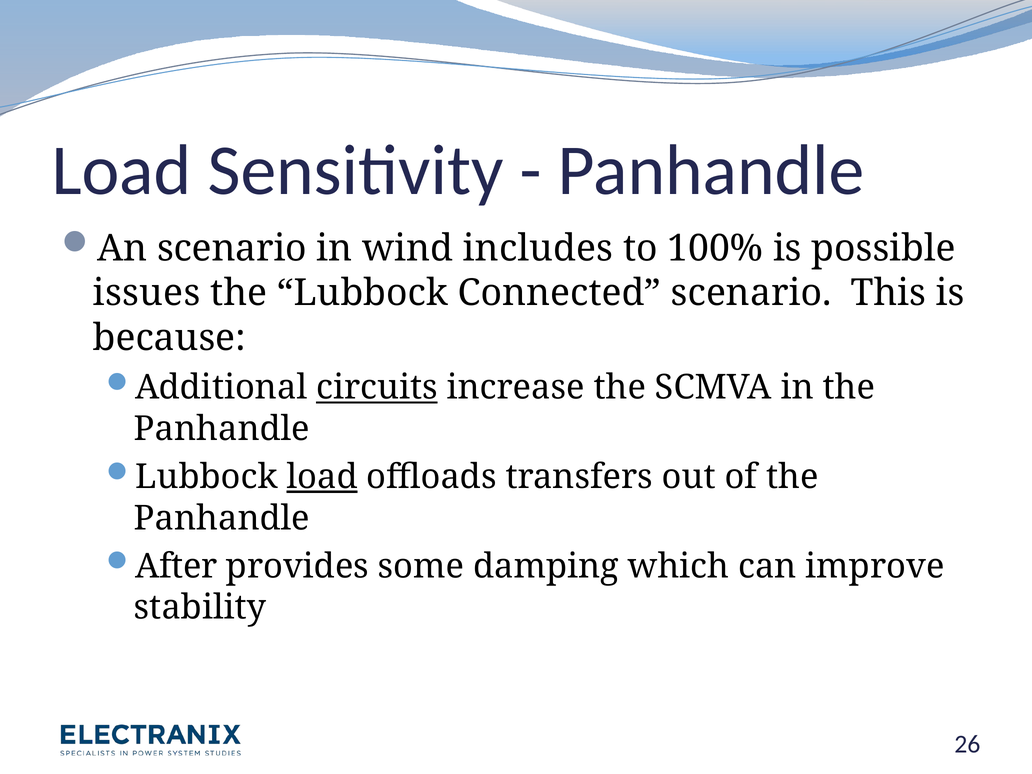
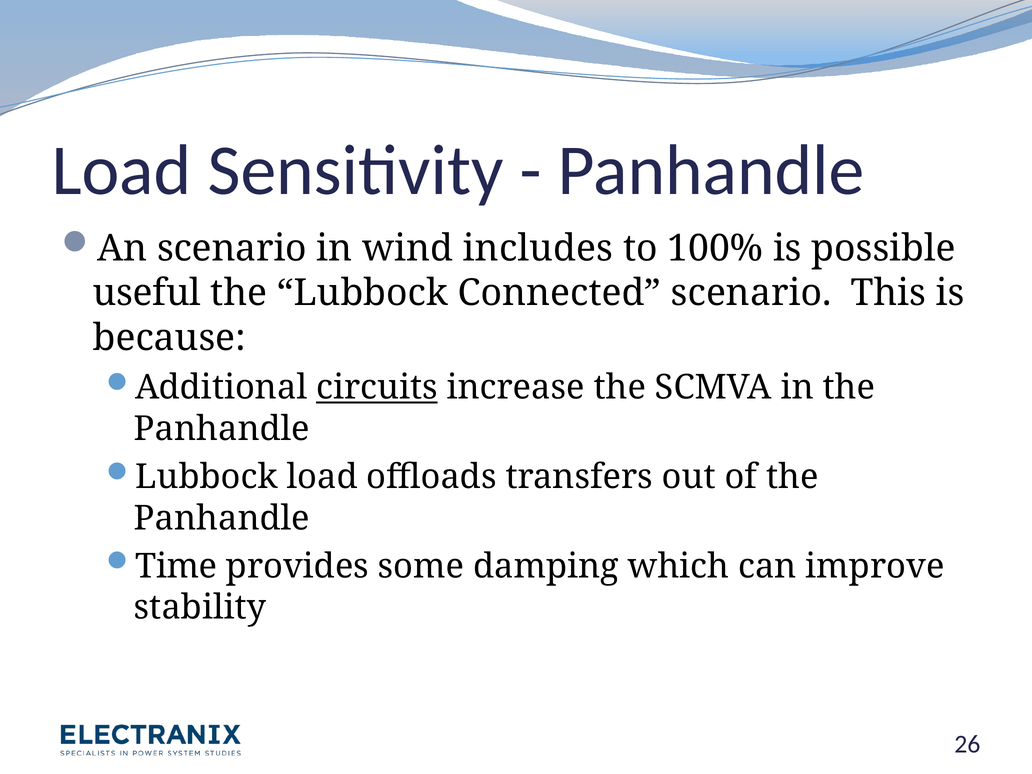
issues: issues -> useful
load at (322, 477) underline: present -> none
After: After -> Time
